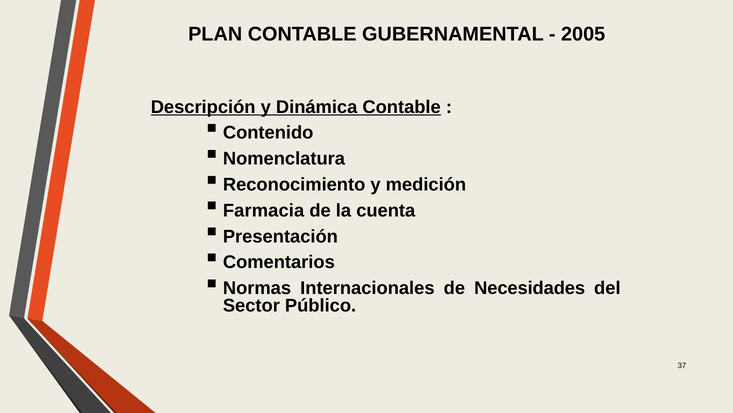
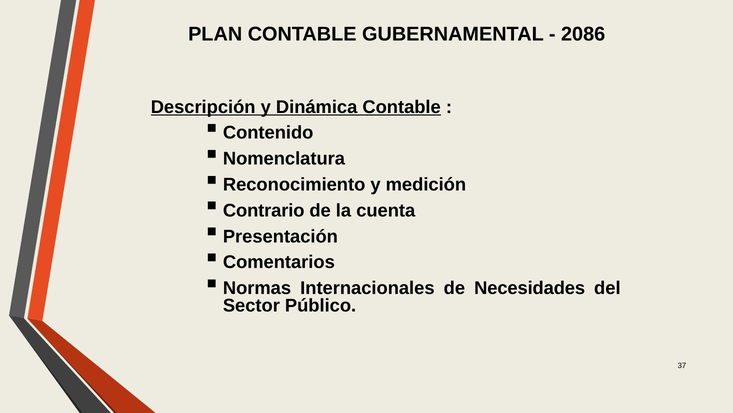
2005: 2005 -> 2086
Farmacia: Farmacia -> Contrario
